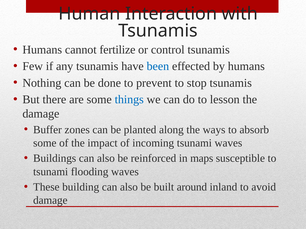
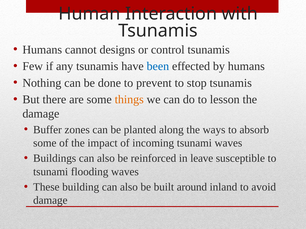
fertilize: fertilize -> designs
things colour: blue -> orange
maps: maps -> leave
